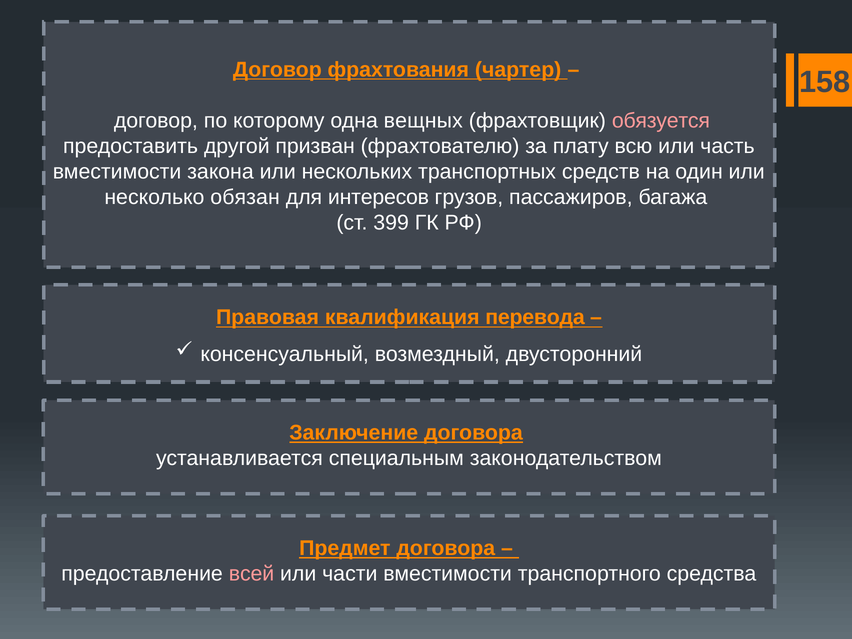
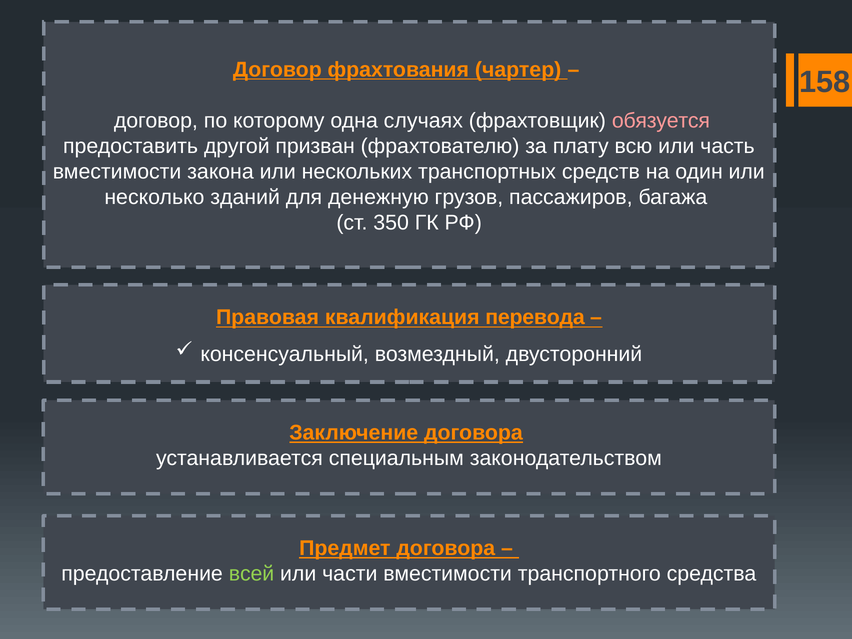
вещных: вещных -> случаях
обязан: обязан -> зданий
интересов: интересов -> денежную
399: 399 -> 350
всей colour: pink -> light green
